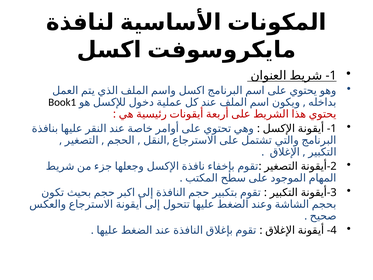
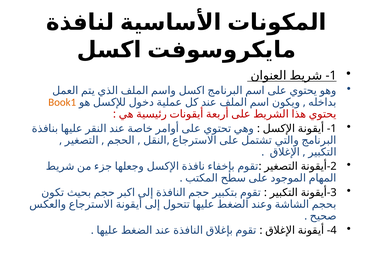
Book1 colour: black -> orange
